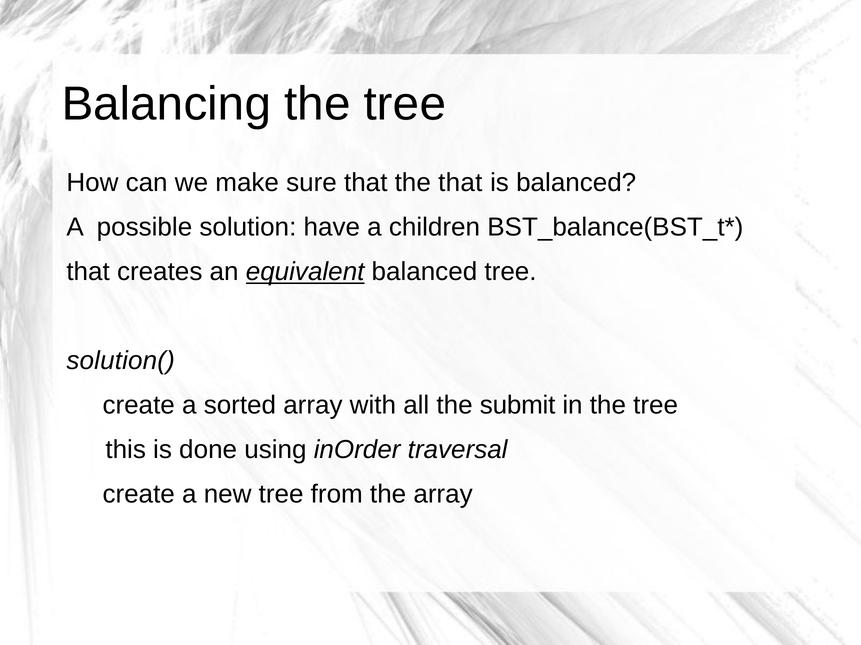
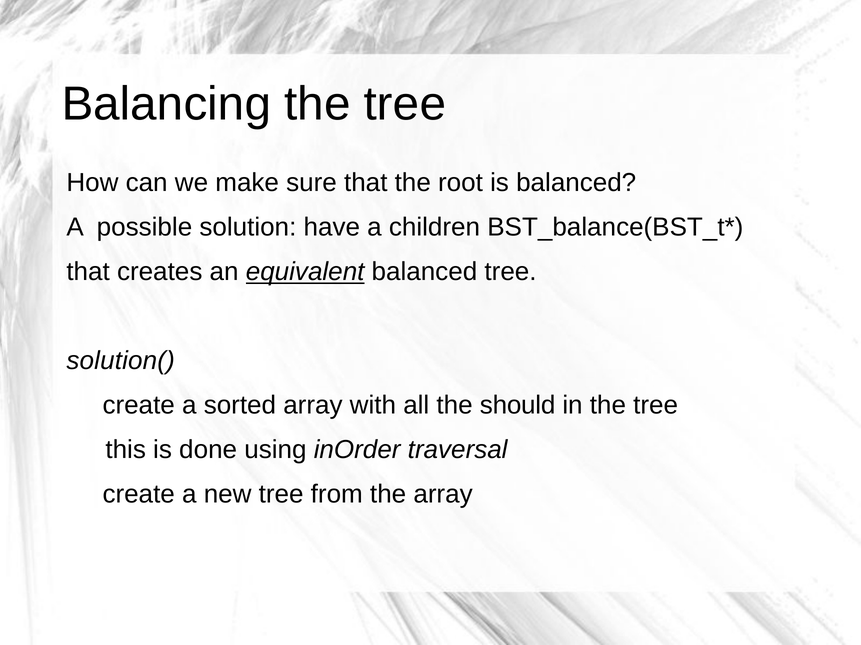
the that: that -> root
submit: submit -> should
